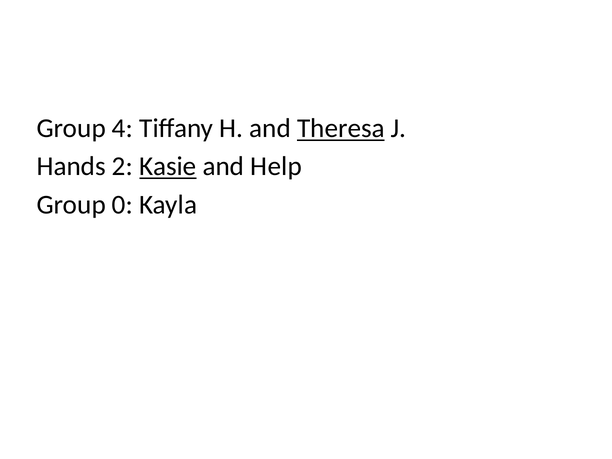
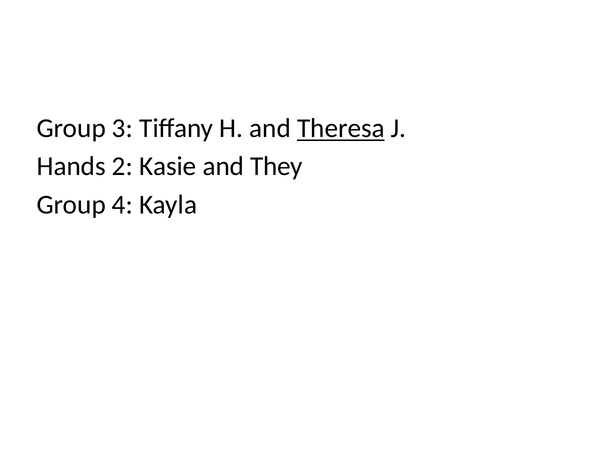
4: 4 -> 3
Kasie underline: present -> none
Help: Help -> They
0: 0 -> 4
